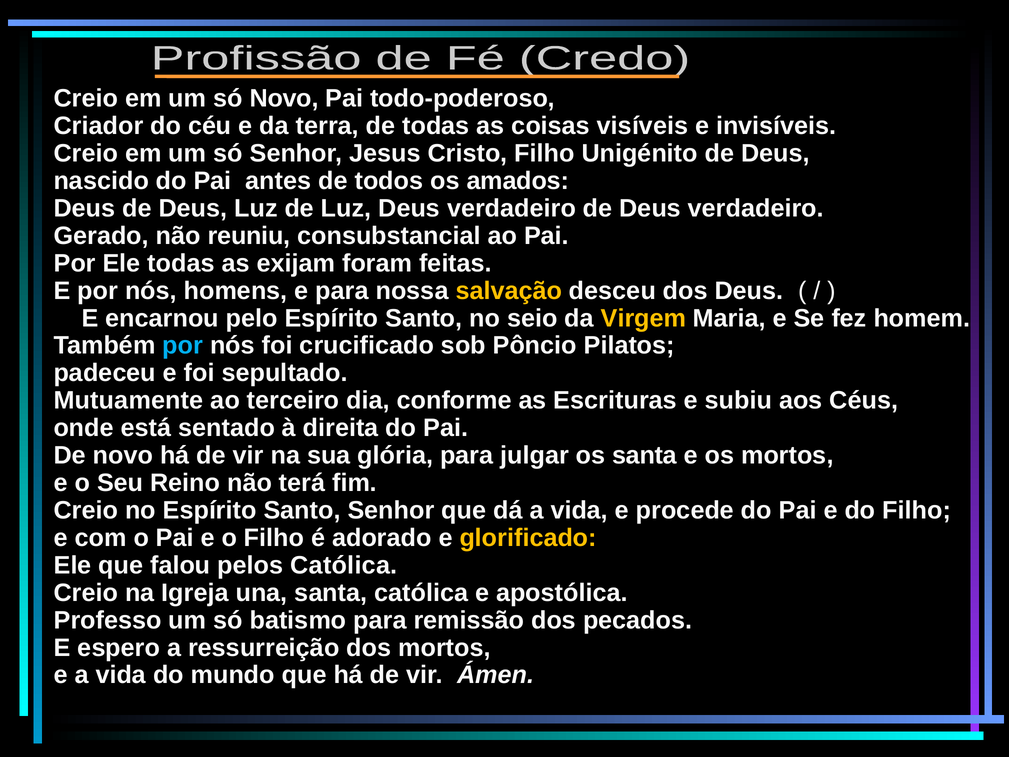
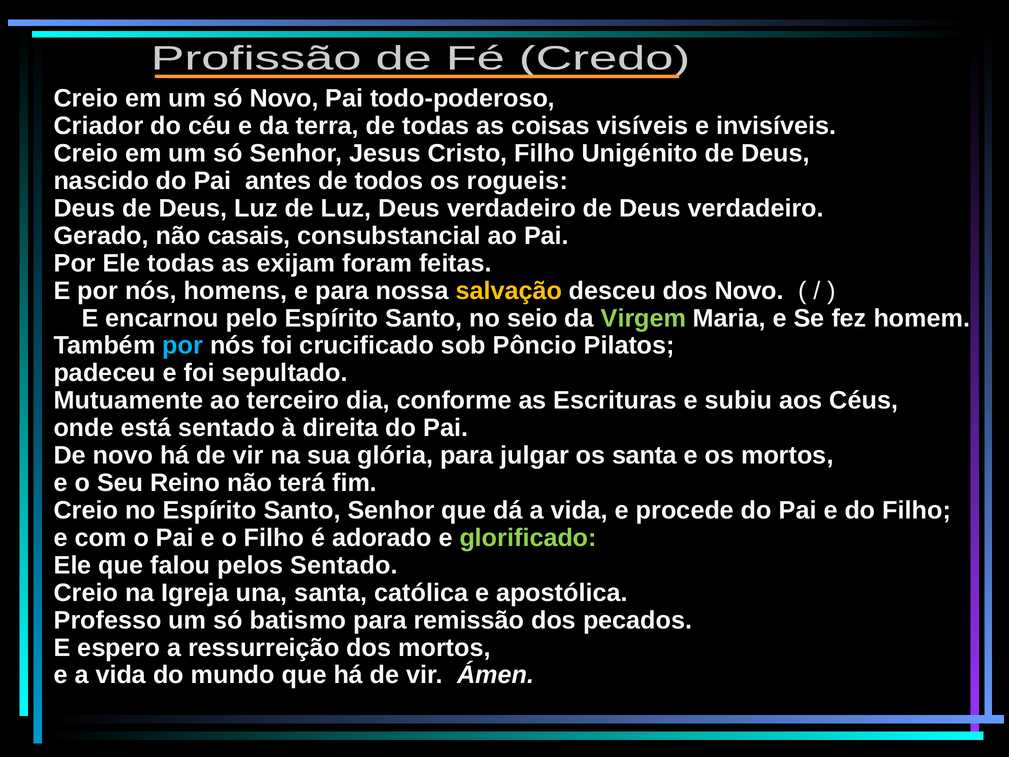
amados: amados -> rogueis
reuniu: reuniu -> casais
dos Deus: Deus -> Novo
Virgem colour: yellow -> light green
glorificado colour: yellow -> light green
pelos Católica: Católica -> Sentado
